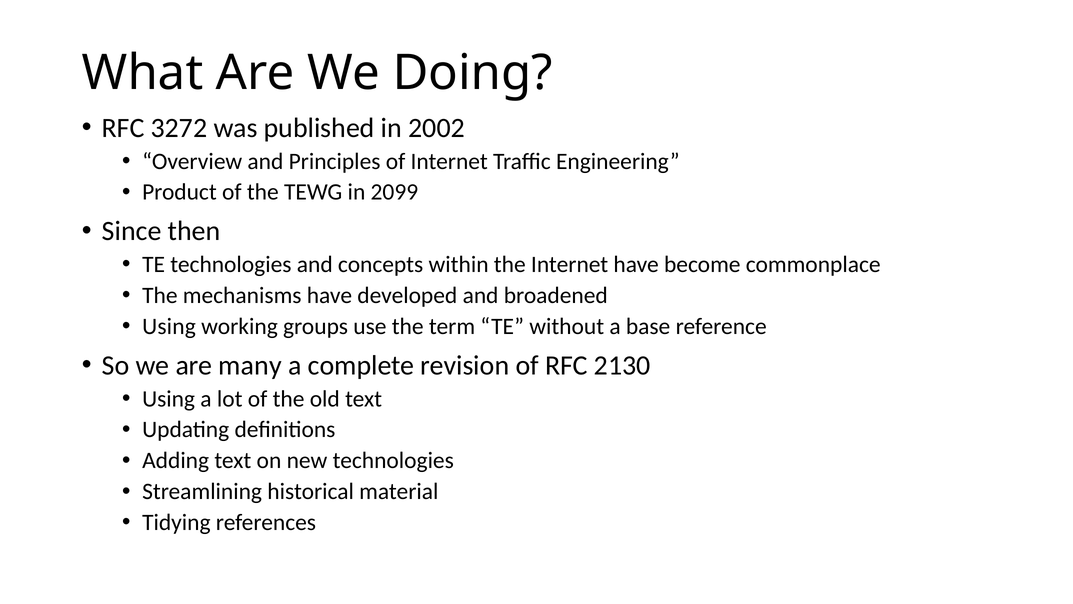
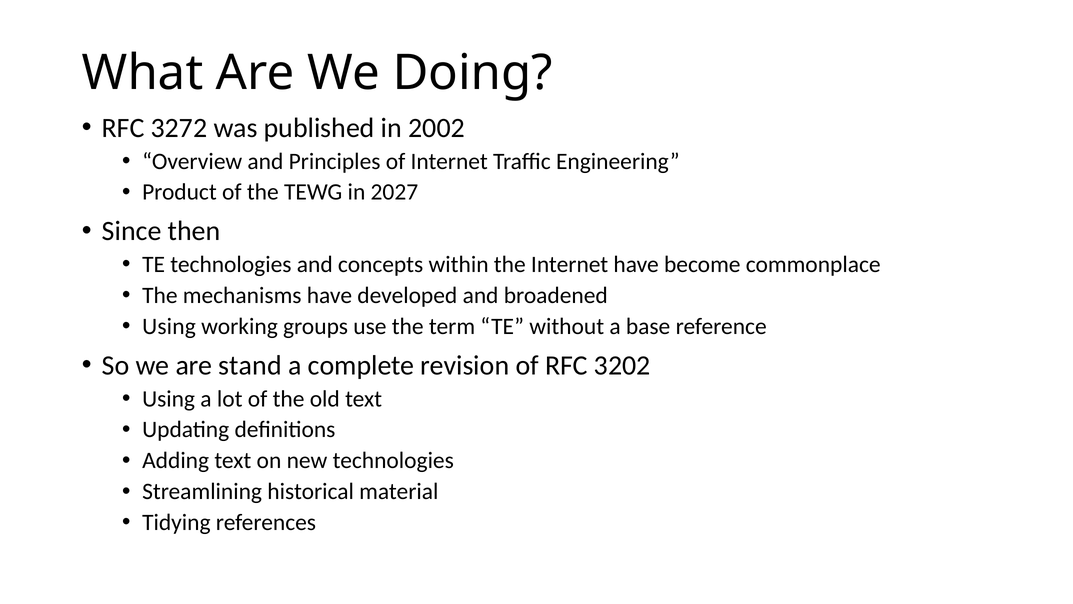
2099: 2099 -> 2027
many: many -> stand
2130: 2130 -> 3202
